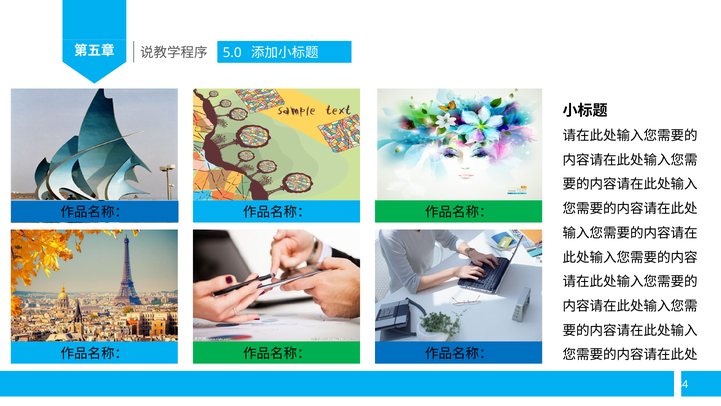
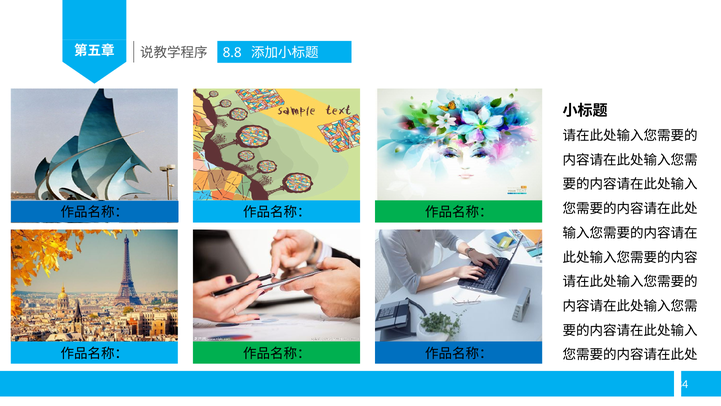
5.0: 5.0 -> 8.8
